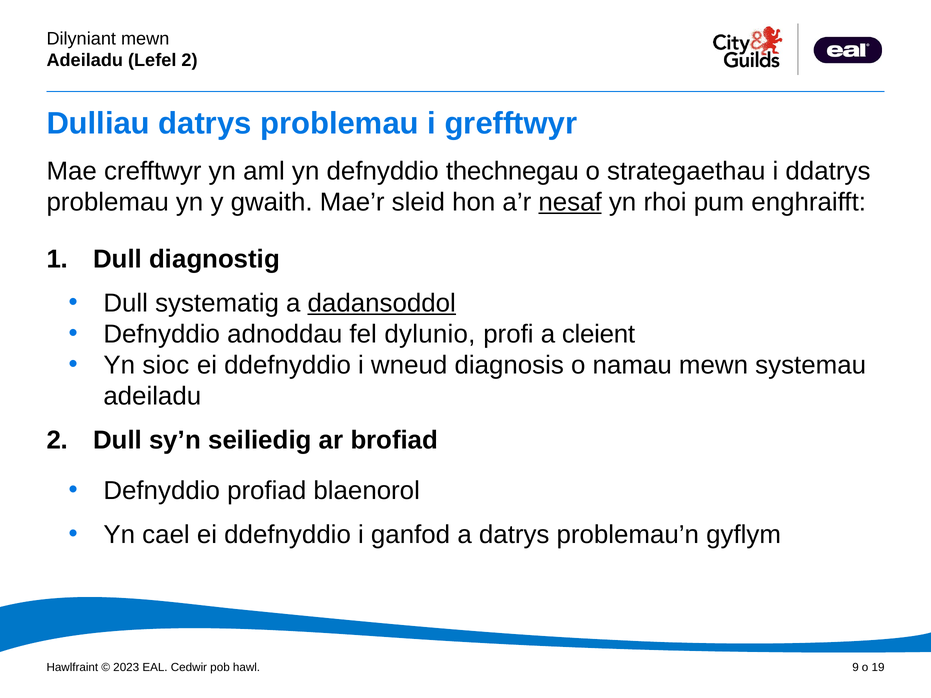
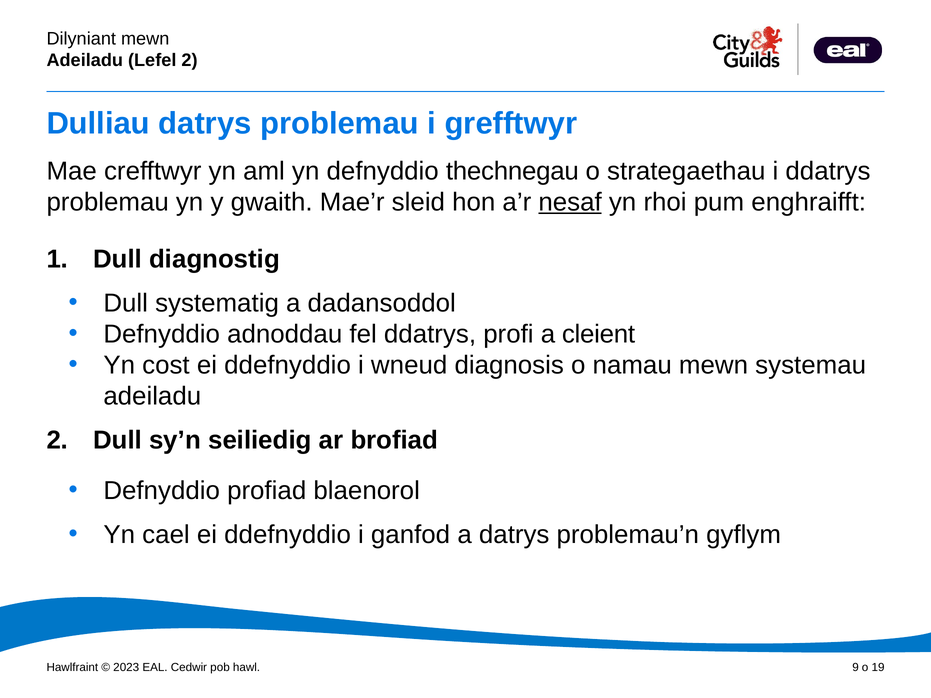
dadansoddol underline: present -> none
fel dylunio: dylunio -> ddatrys
sioc: sioc -> cost
